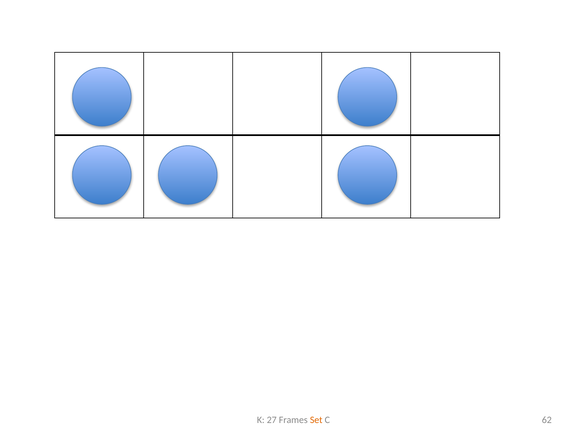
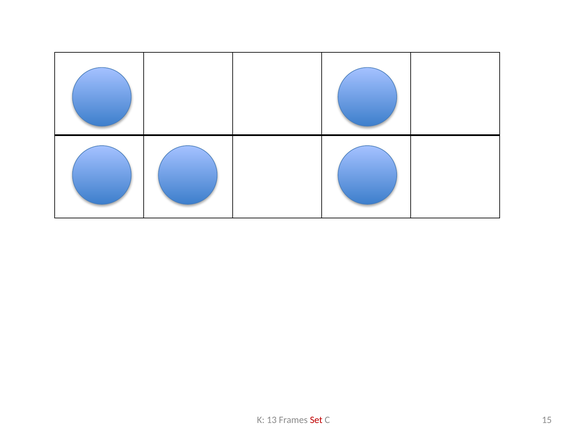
27: 27 -> 13
Set colour: orange -> red
62: 62 -> 15
